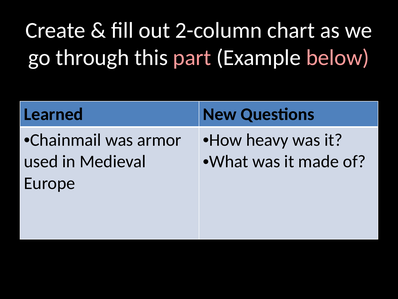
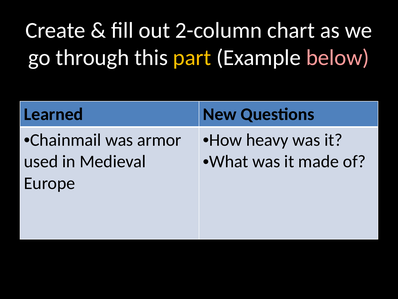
part colour: pink -> yellow
